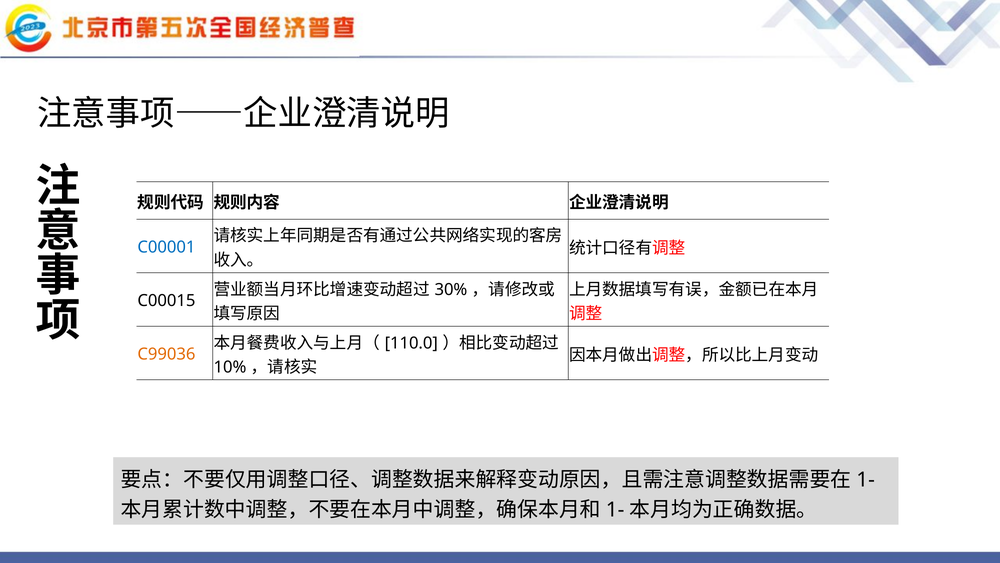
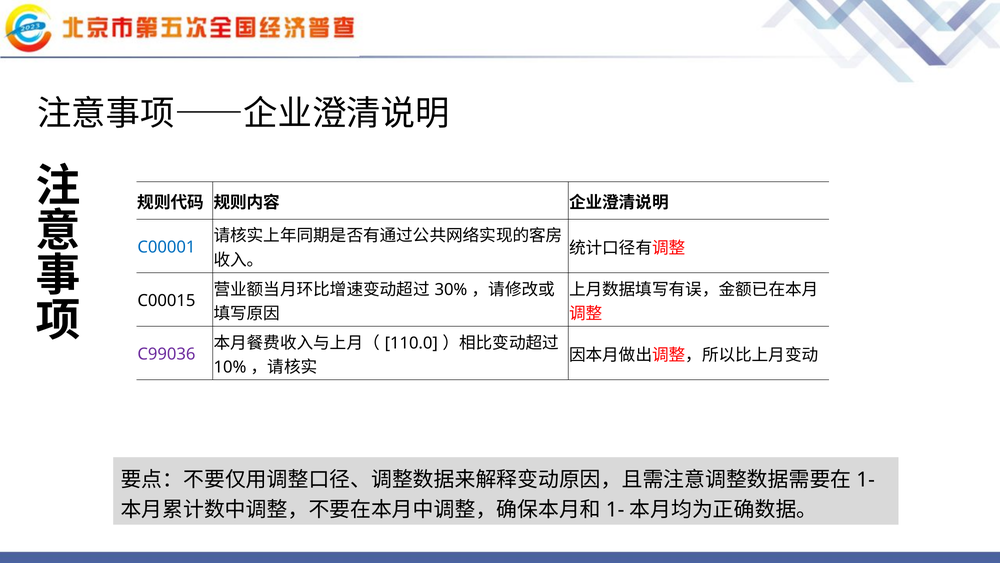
C99036 colour: orange -> purple
